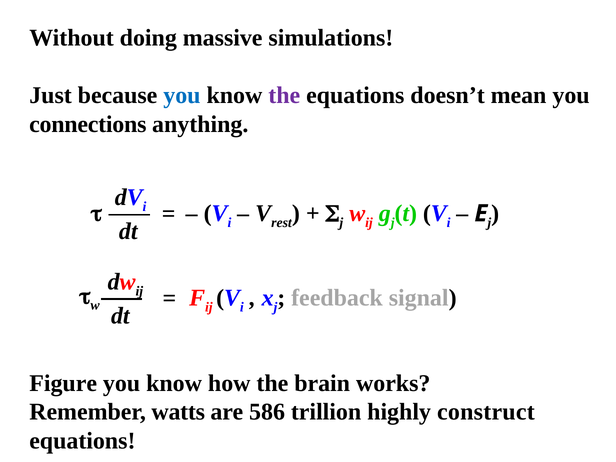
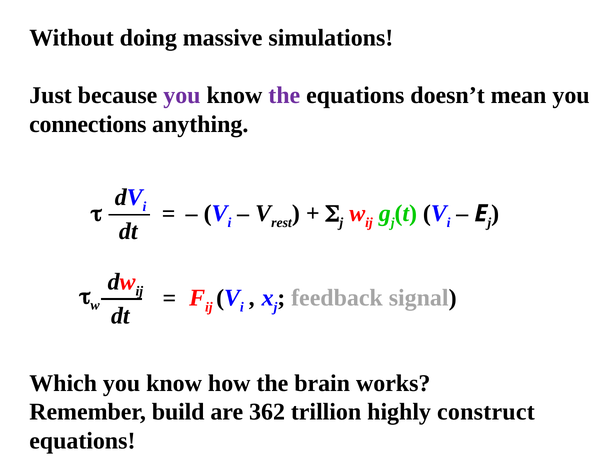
you at (182, 96) colour: blue -> purple
Figure: Figure -> Which
watts: watts -> build
586: 586 -> 362
